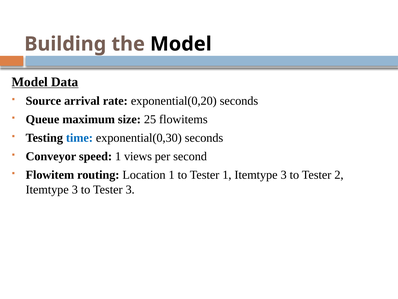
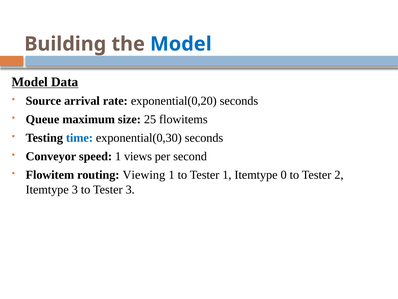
Model at (181, 44) colour: black -> blue
Location: Location -> Viewing
1 Itemtype 3: 3 -> 0
